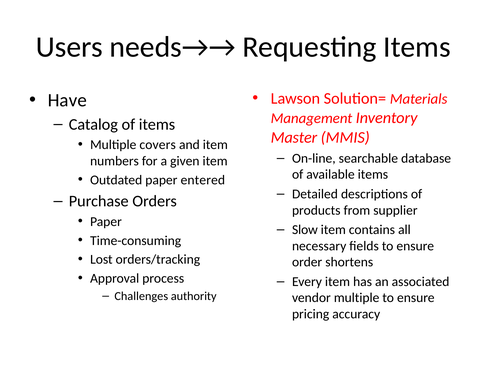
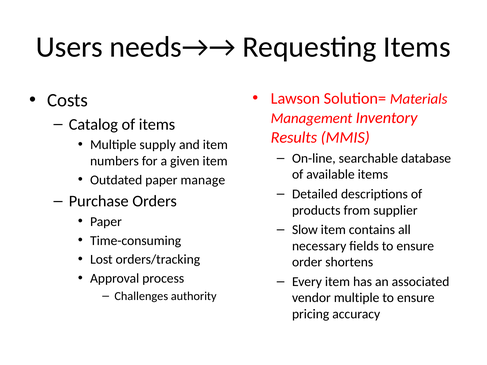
Have: Have -> Costs
Master: Master -> Results
covers: covers -> supply
entered: entered -> manage
